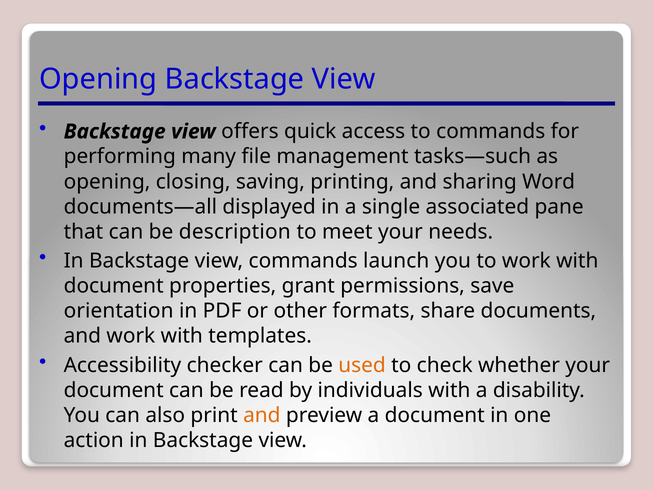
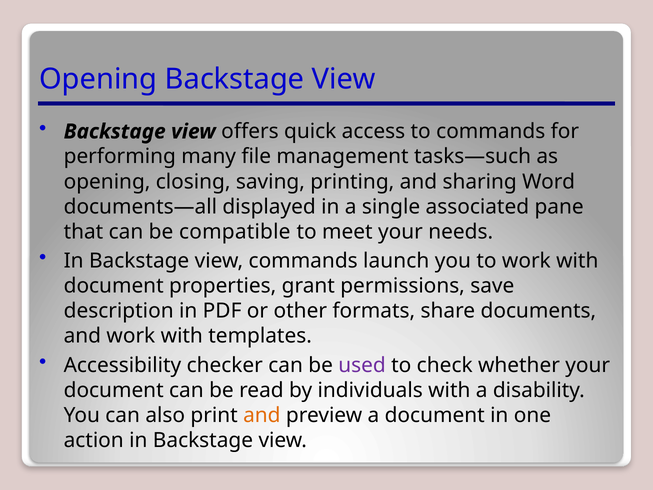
description: description -> compatible
orientation: orientation -> description
used colour: orange -> purple
